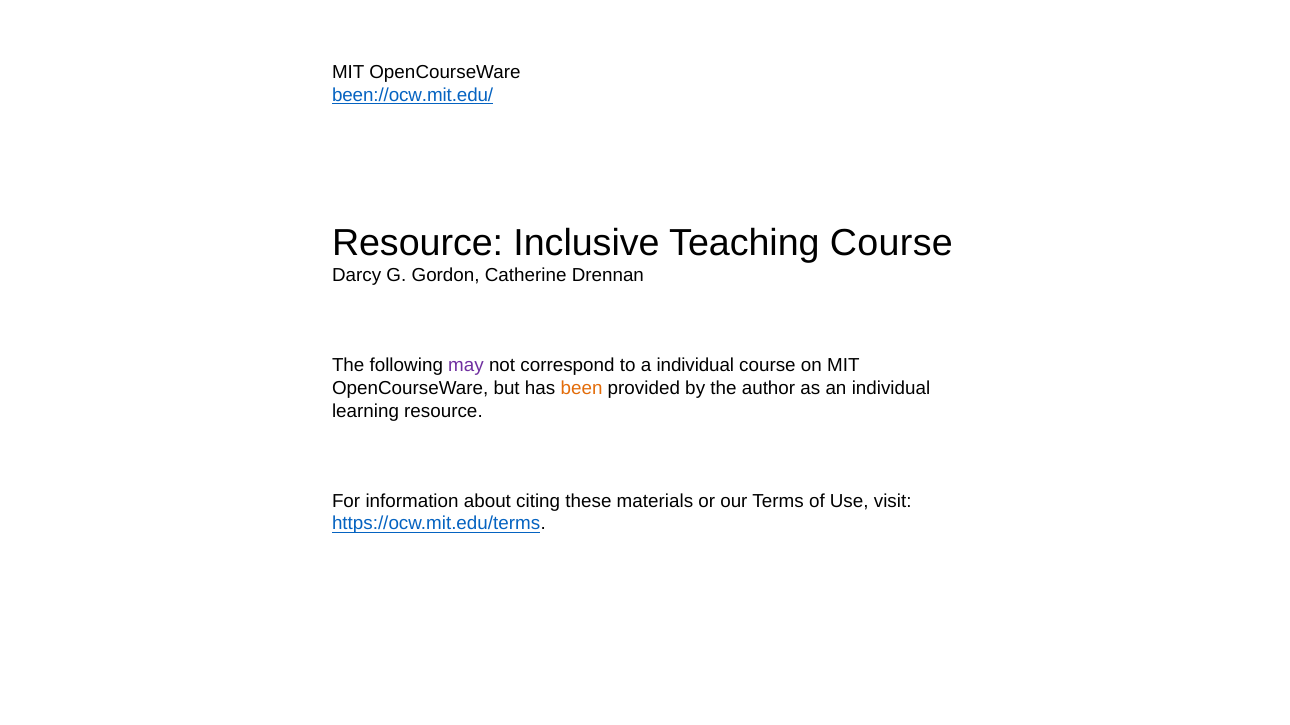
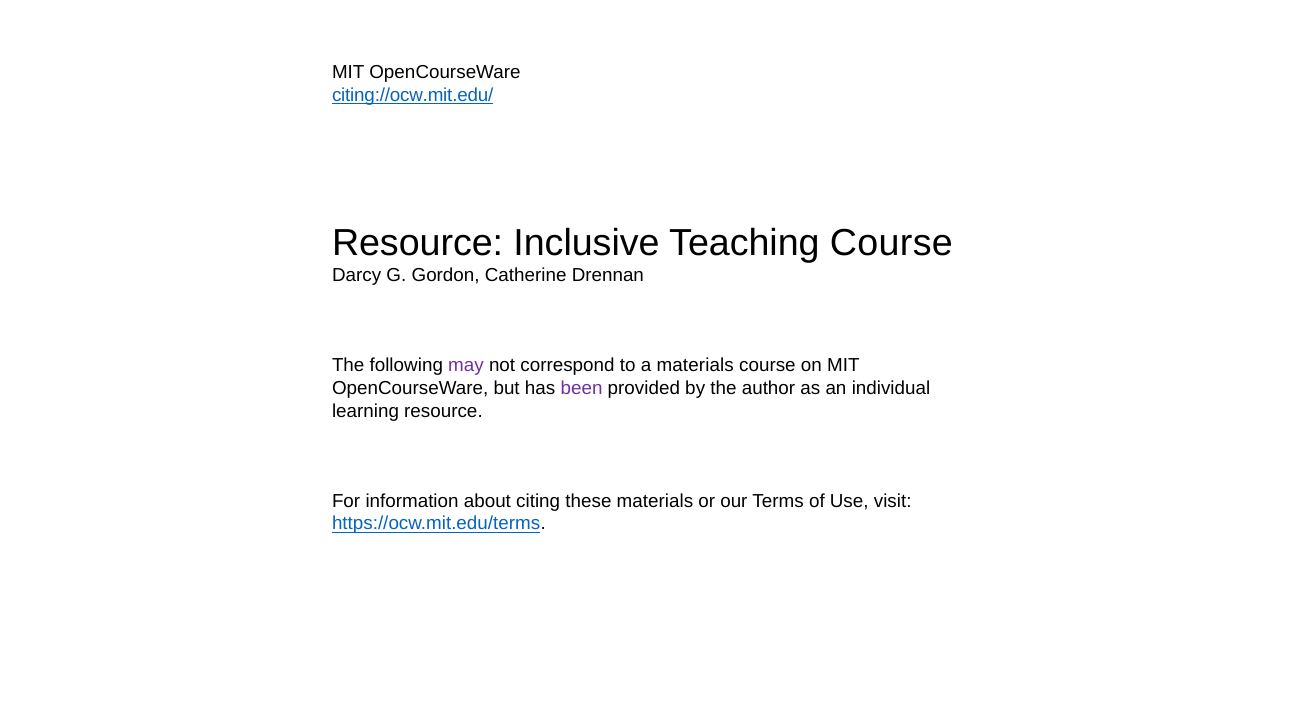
been://ocw.mit.edu/: been://ocw.mit.edu/ -> citing://ocw.mit.edu/
a individual: individual -> materials
been colour: orange -> purple
